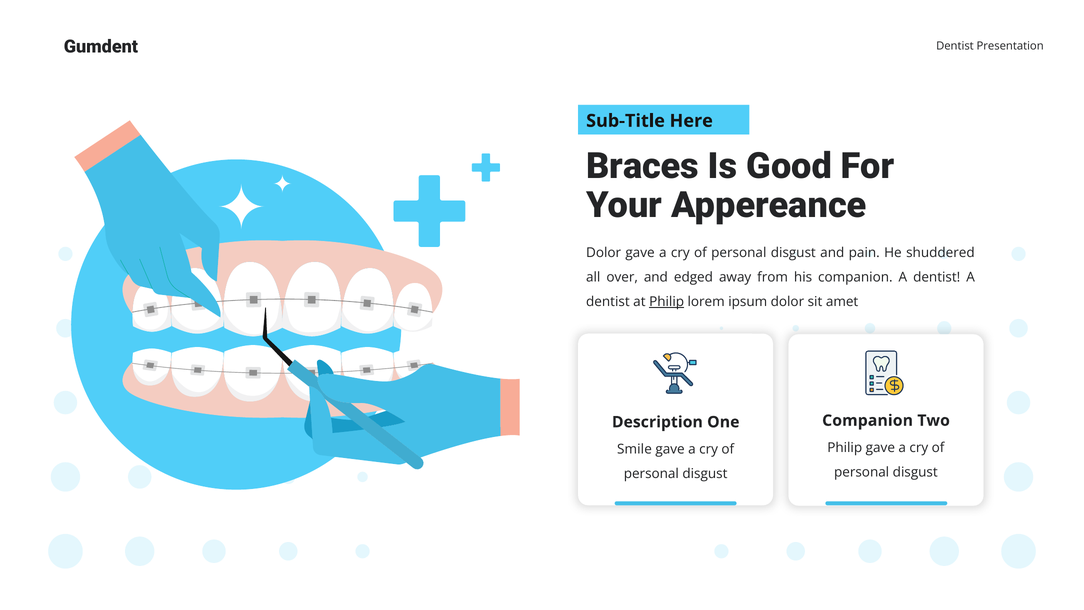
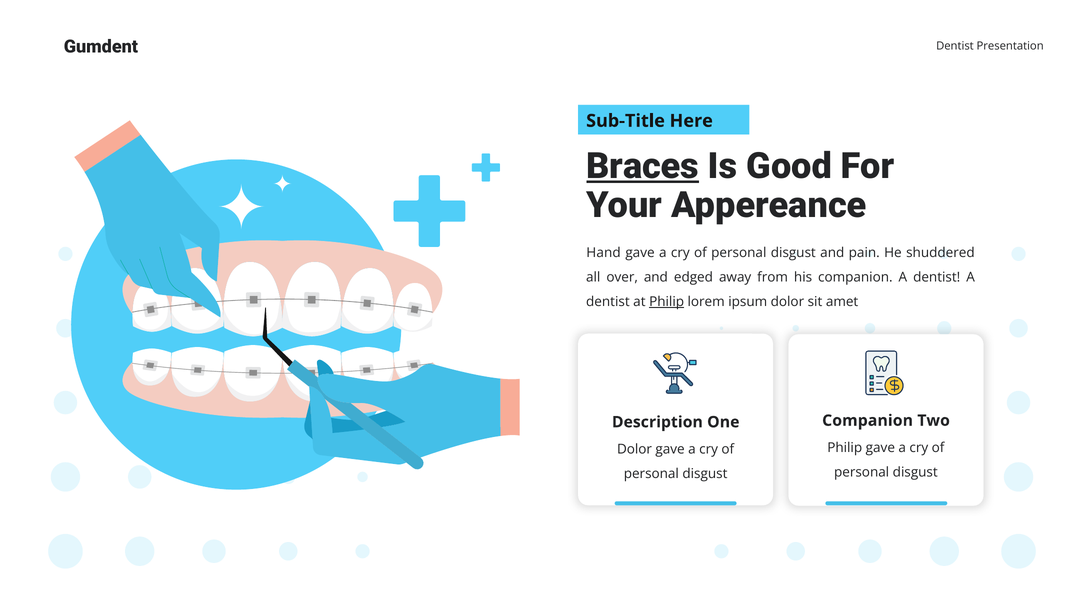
Braces underline: none -> present
Dolor at (604, 253): Dolor -> Hand
Smile at (634, 449): Smile -> Dolor
